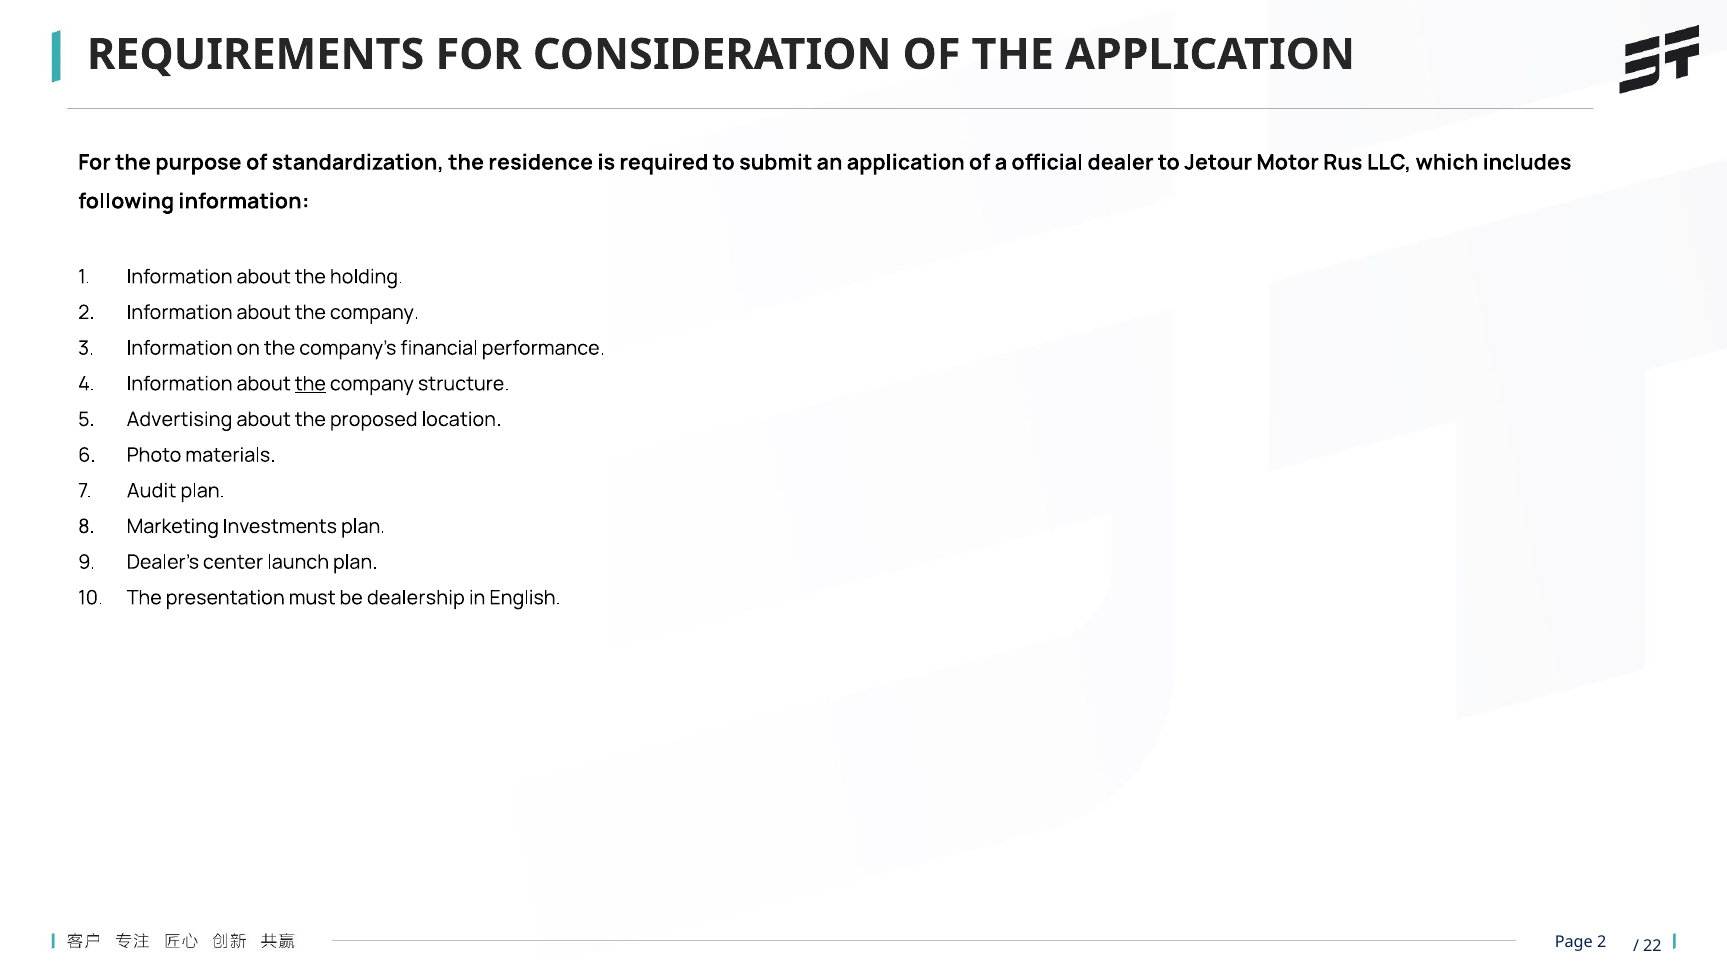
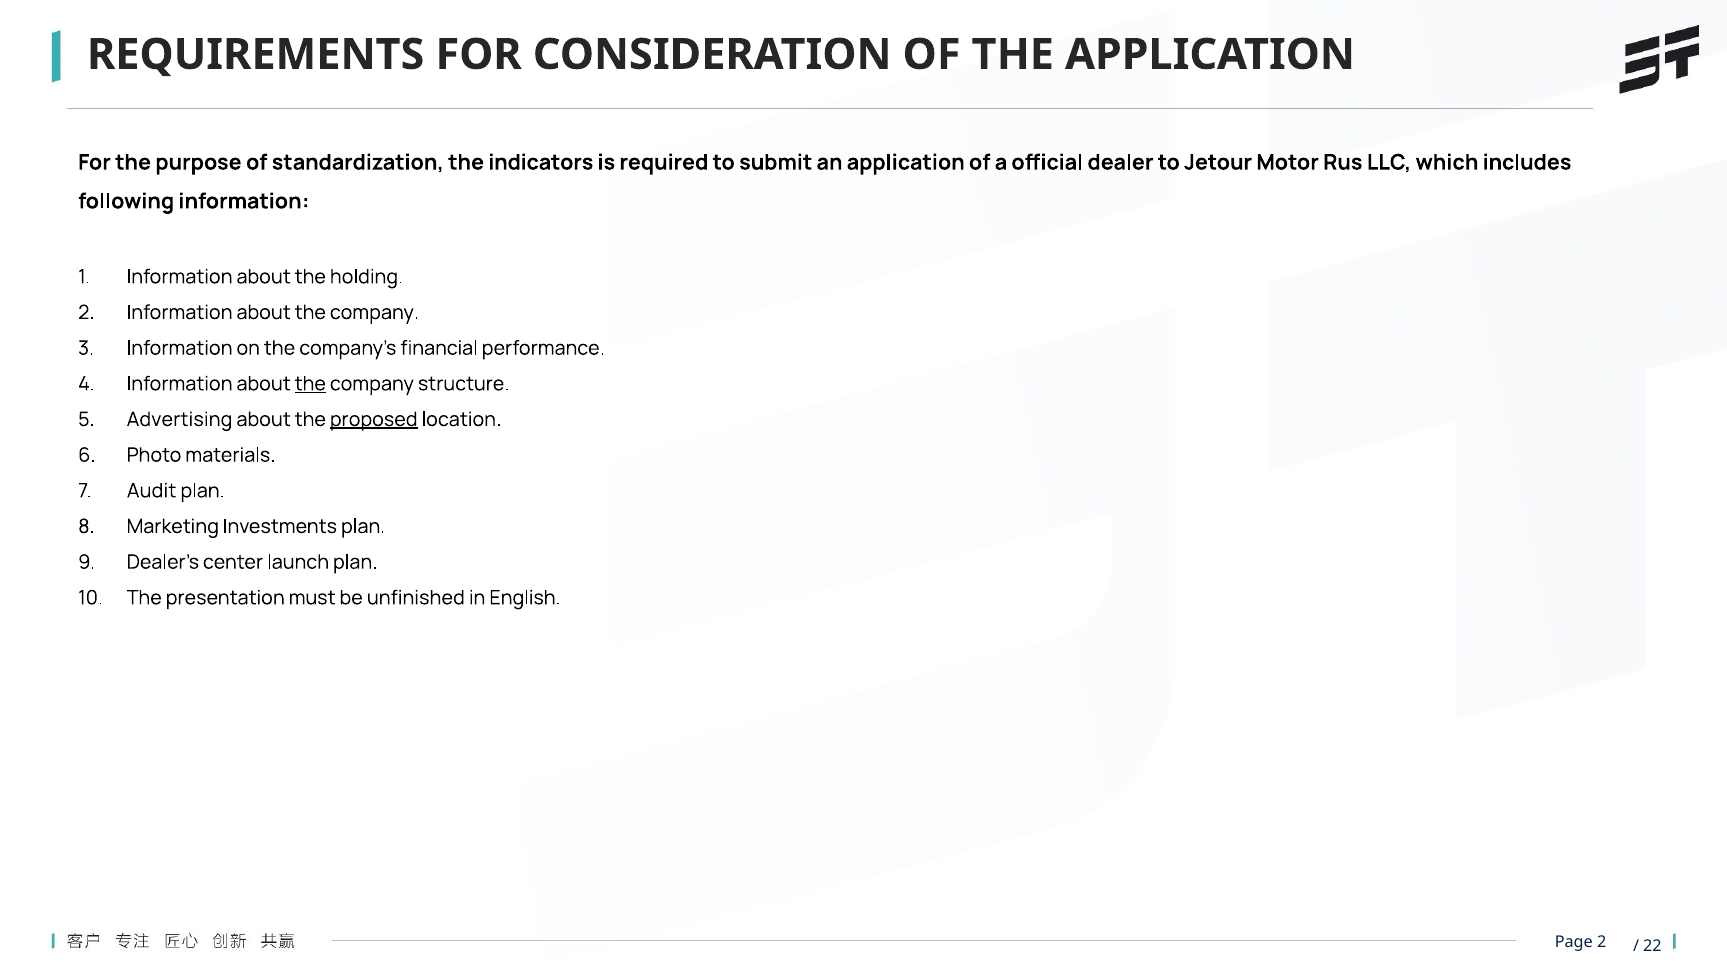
residence: residence -> indicators
proposed underline: none -> present
dealership: dealership -> unfinished
